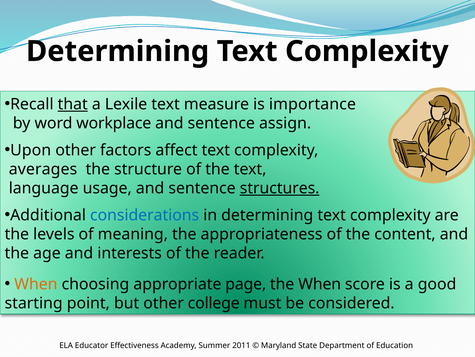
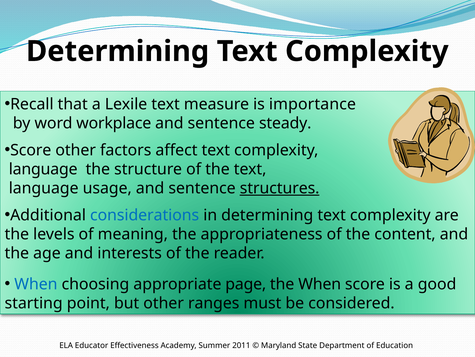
that underline: present -> none
assign: assign -> steady
Upon at (31, 150): Upon -> Score
averages at (43, 169): averages -> language
When at (36, 284) colour: orange -> blue
college: college -> ranges
